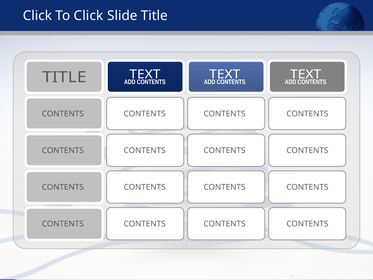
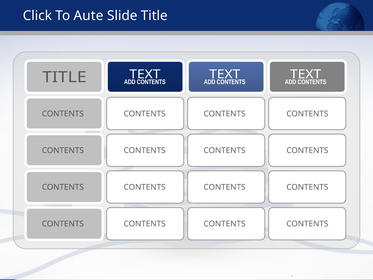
To Click: Click -> Aute
